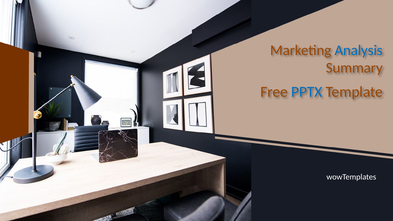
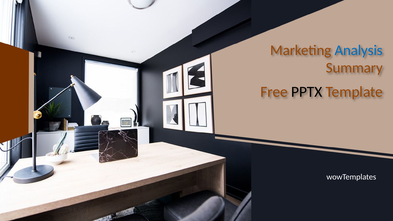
PPTX colour: blue -> black
